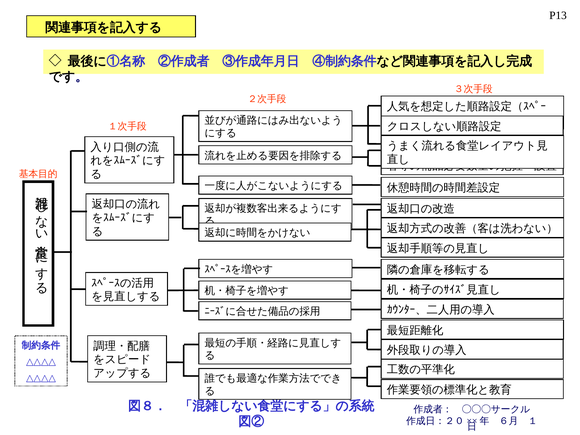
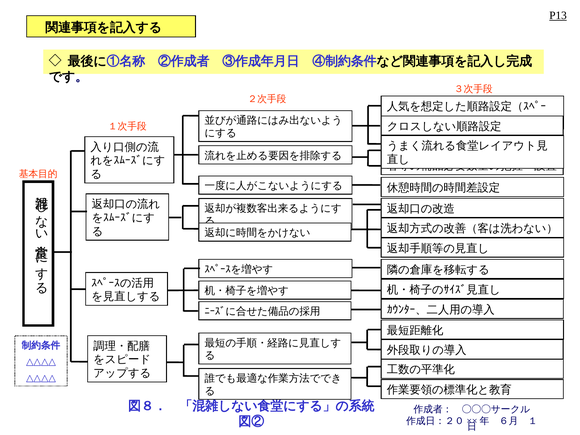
P13 underline: none -> present
